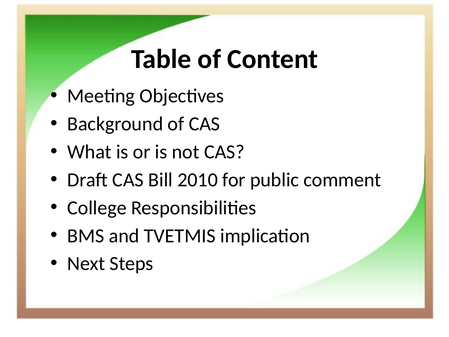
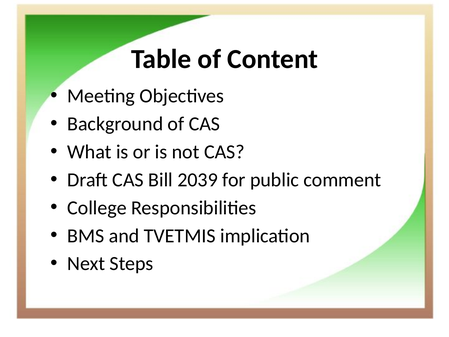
2010: 2010 -> 2039
